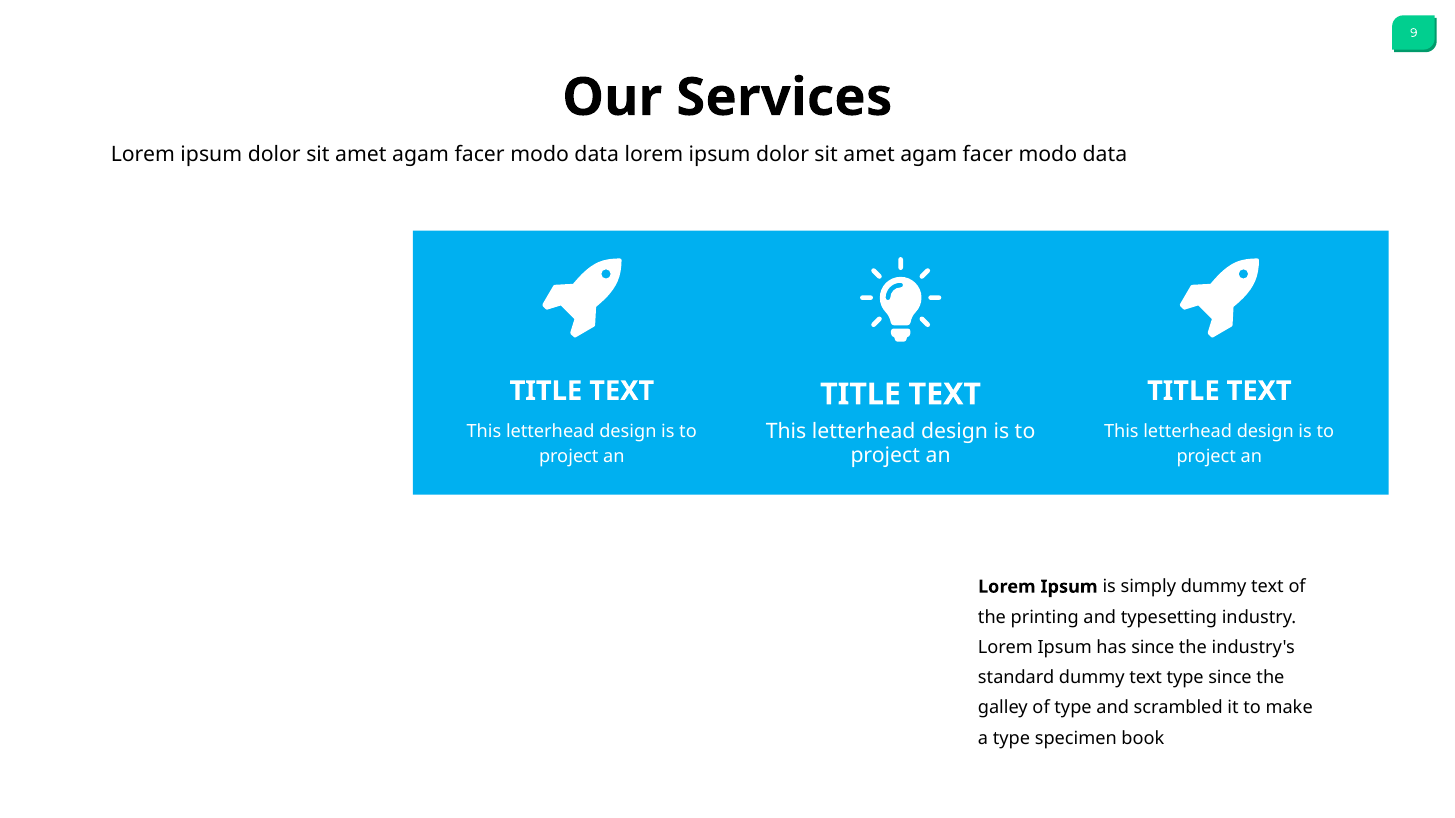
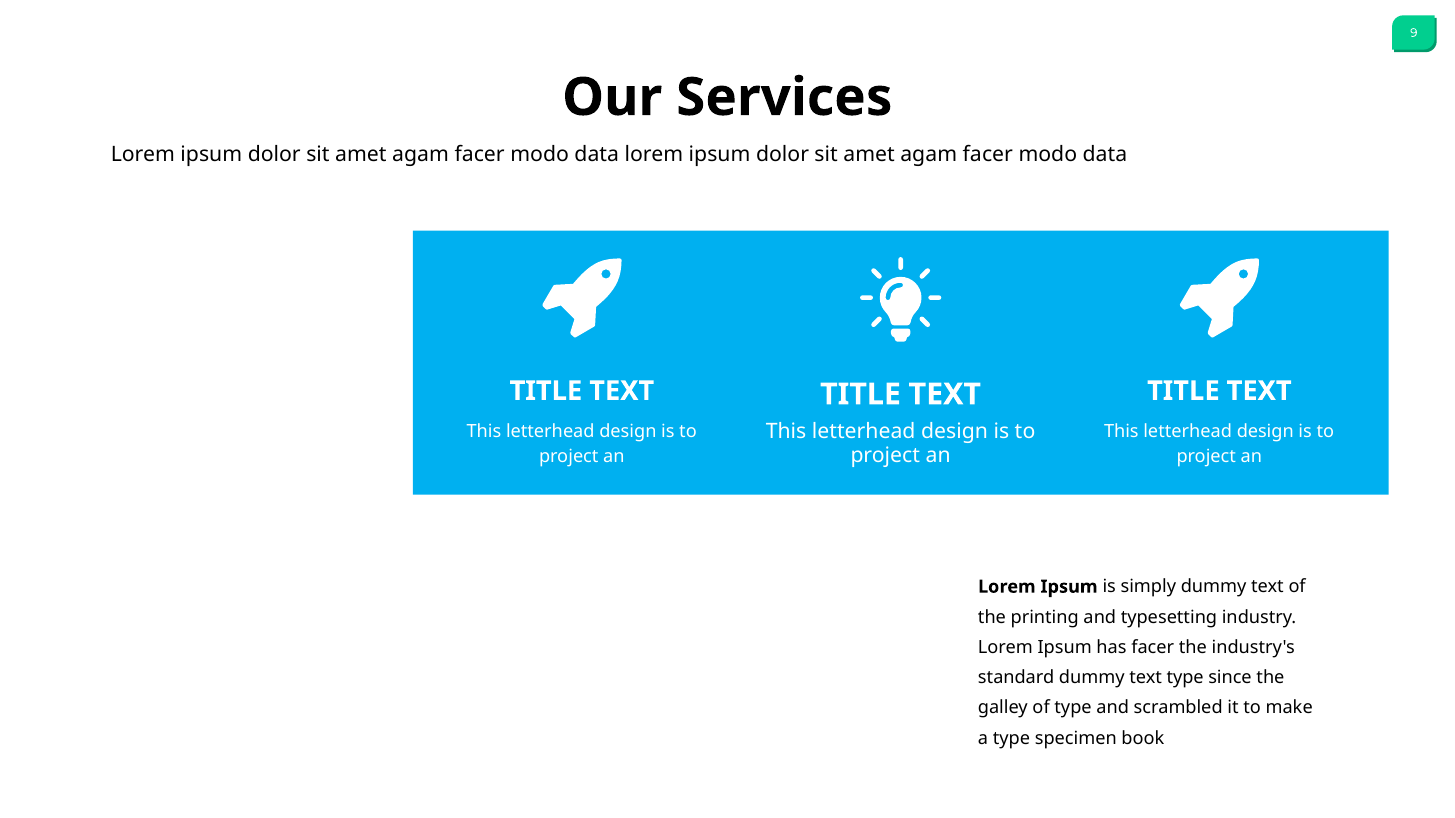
has since: since -> facer
